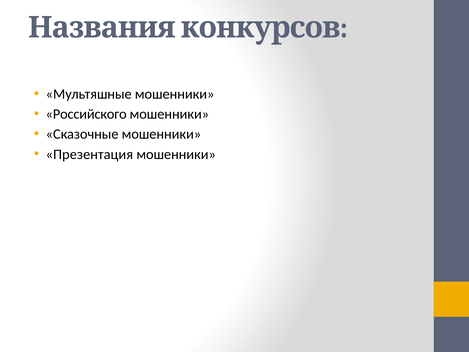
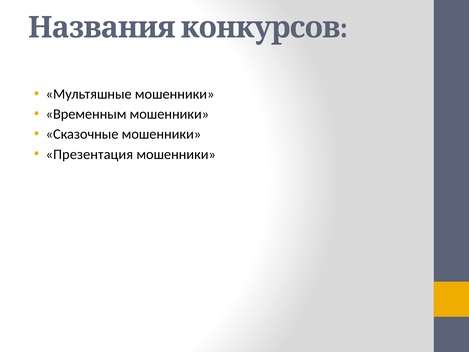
Российского: Российского -> Временным
